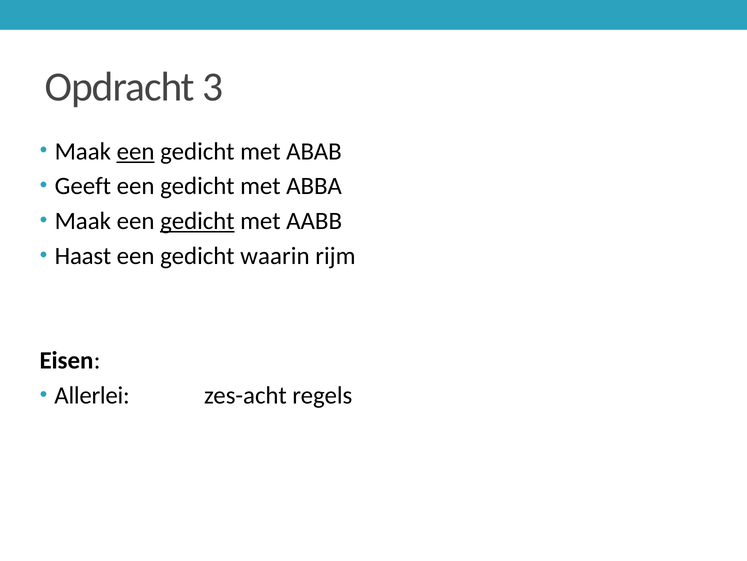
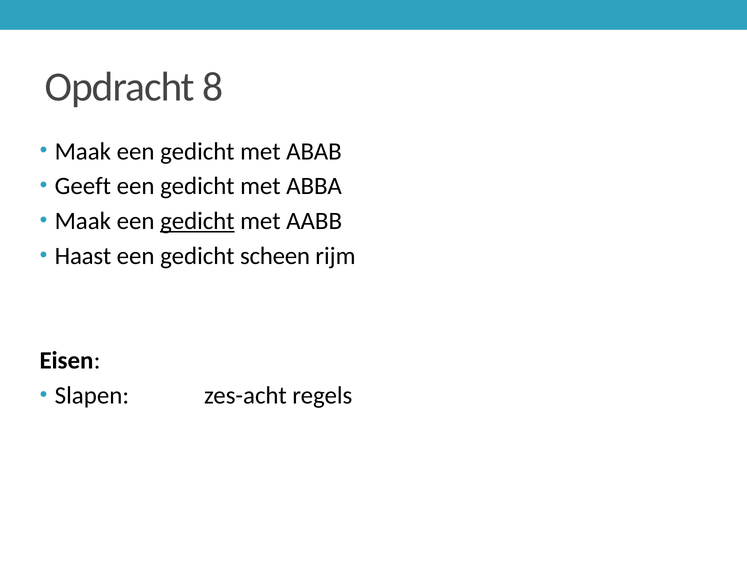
3: 3 -> 8
een at (136, 151) underline: present -> none
waarin: waarin -> scheen
Allerlei: Allerlei -> Slapen
